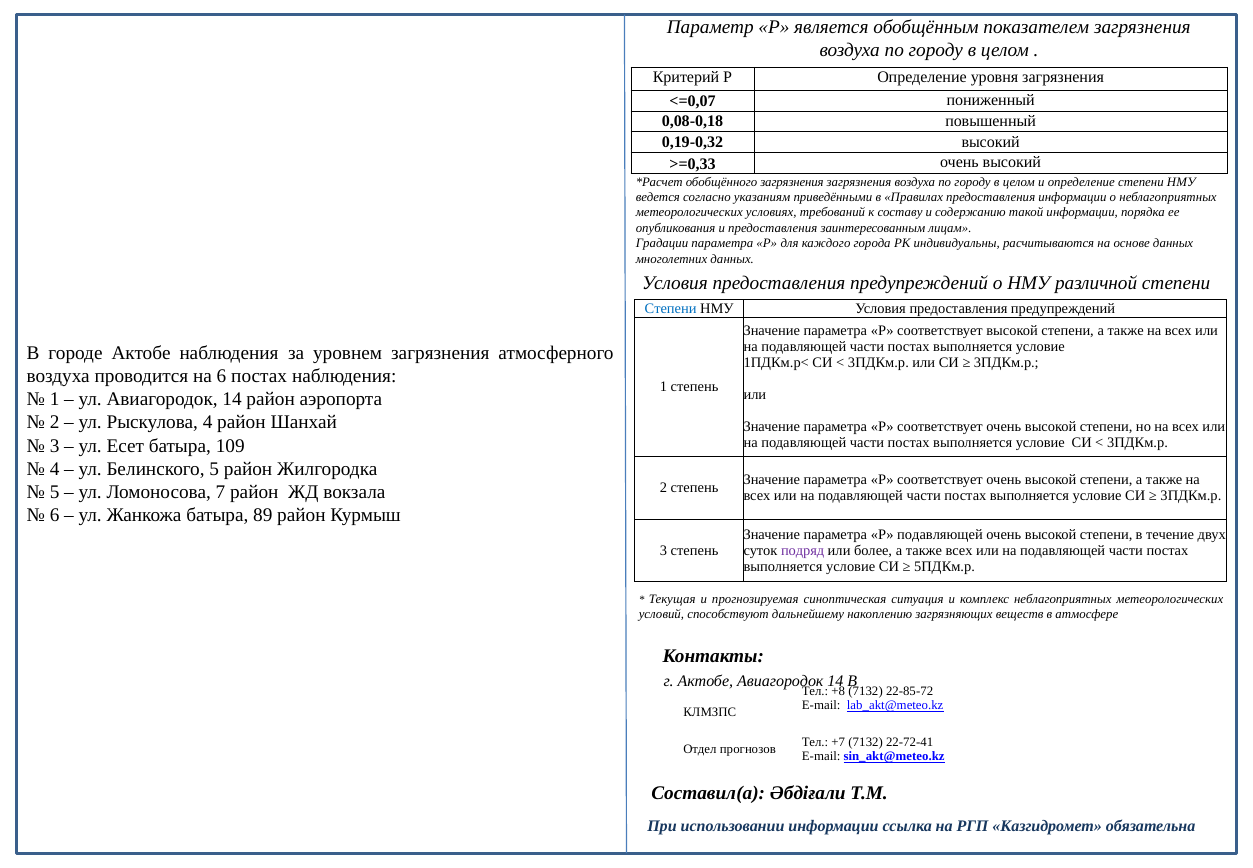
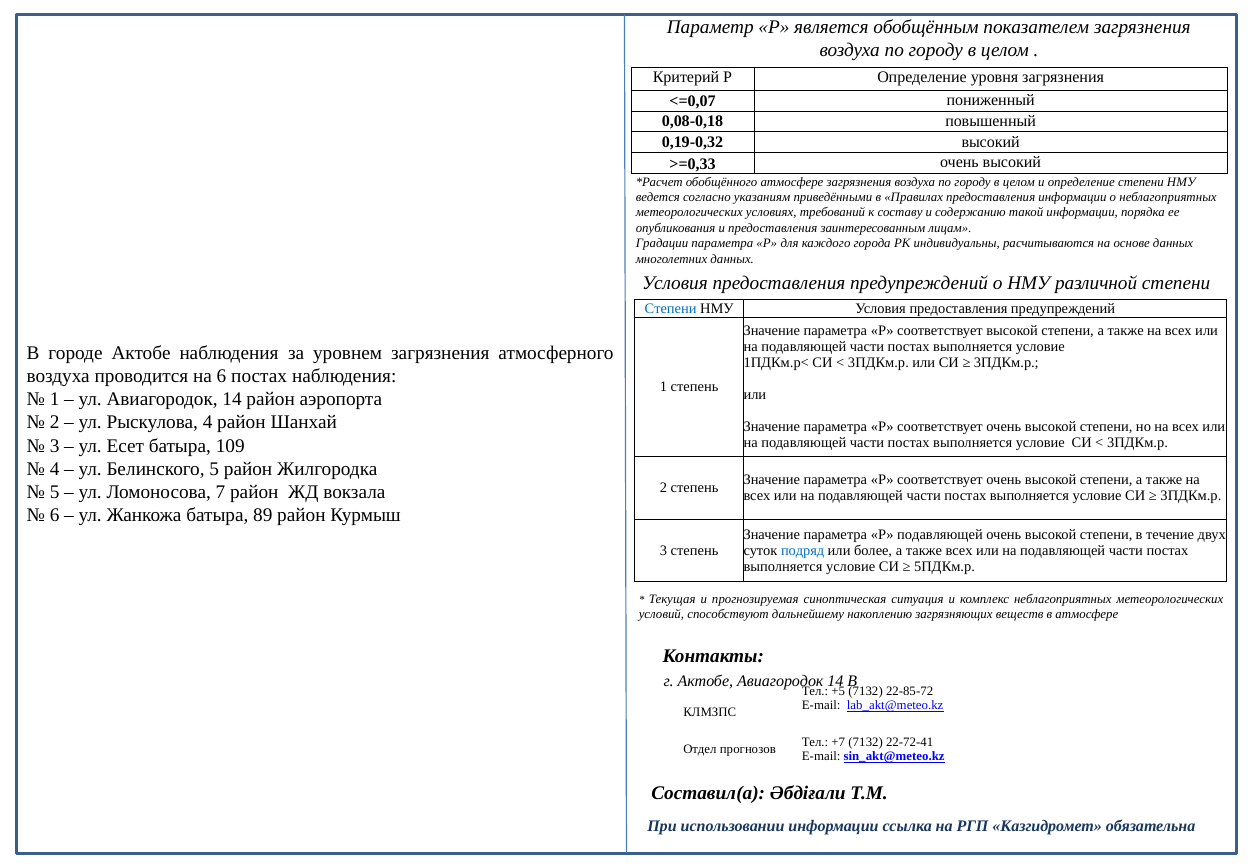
обобщённого загрязнения: загрязнения -> атмосфере
подряд colour: purple -> blue
+8: +8 -> +5
